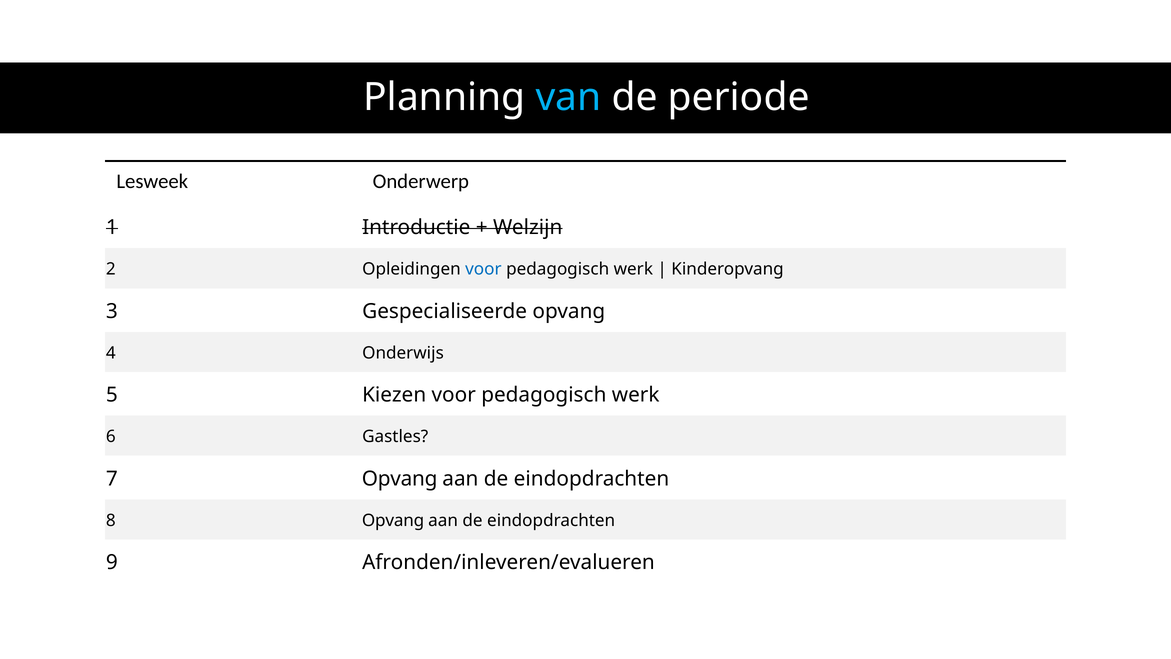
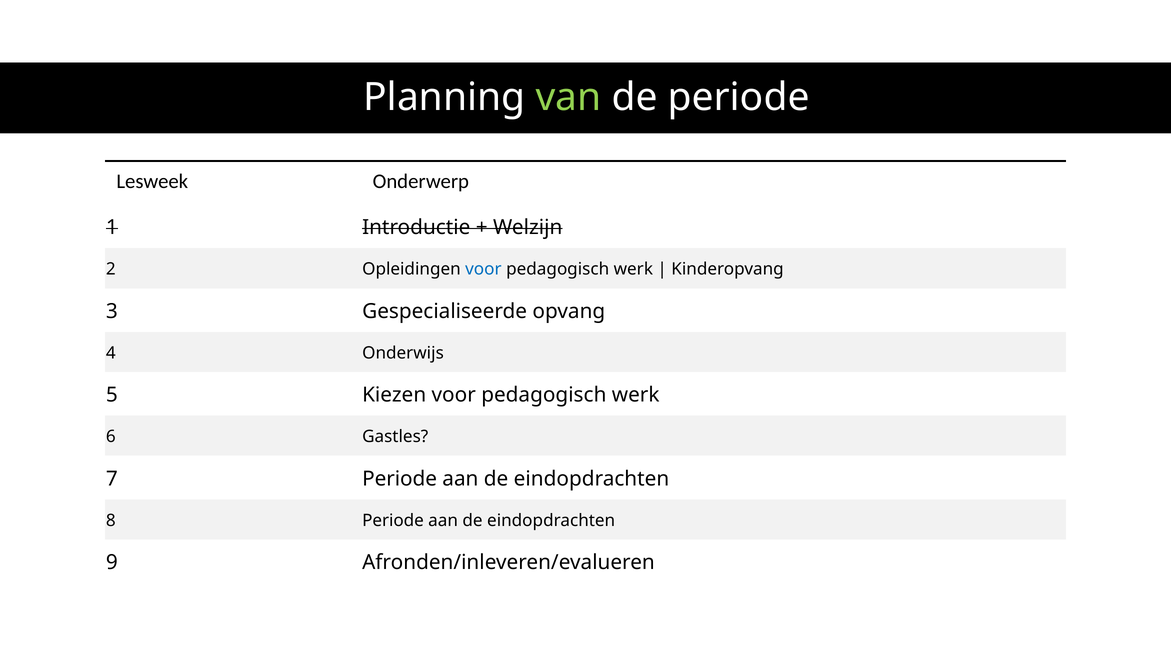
van colour: light blue -> light green
7 Opvang: Opvang -> Periode
8 Opvang: Opvang -> Periode
